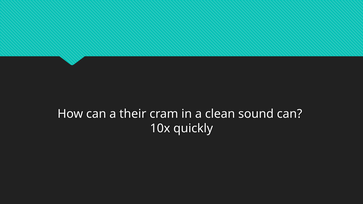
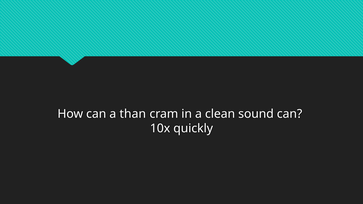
their: their -> than
